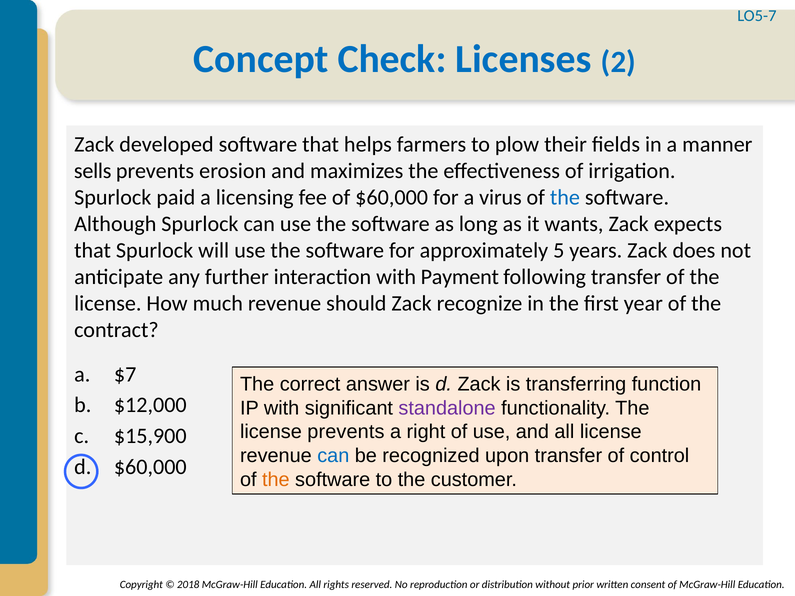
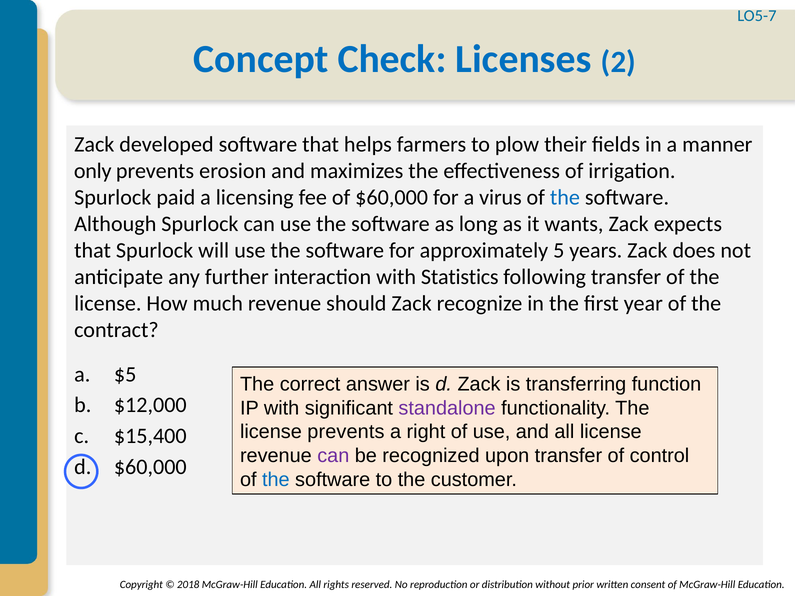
sells: sells -> only
Payment: Payment -> Statistics
$7: $7 -> $5
$15,900: $15,900 -> $15,400
can at (333, 456) colour: blue -> purple
the at (276, 480) colour: orange -> blue
